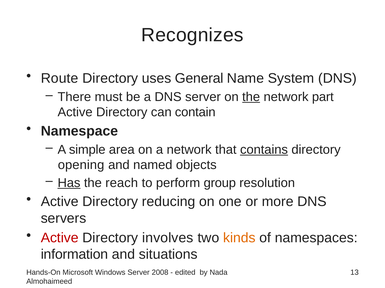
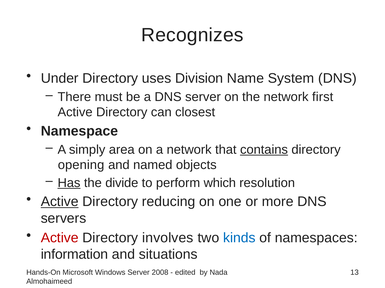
Route: Route -> Under
General: General -> Division
the at (251, 97) underline: present -> none
part: part -> first
contain: contain -> closest
simple: simple -> simply
reach: reach -> divide
group: group -> which
Active at (60, 202) underline: none -> present
kinds colour: orange -> blue
